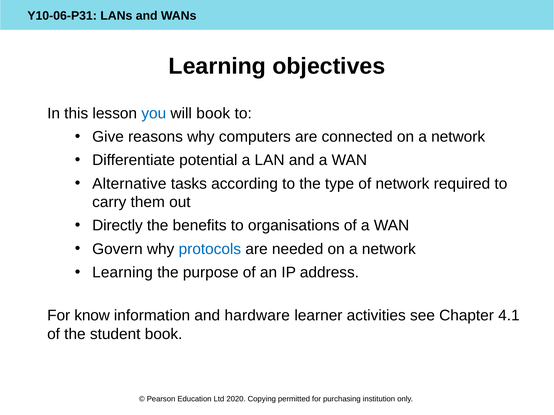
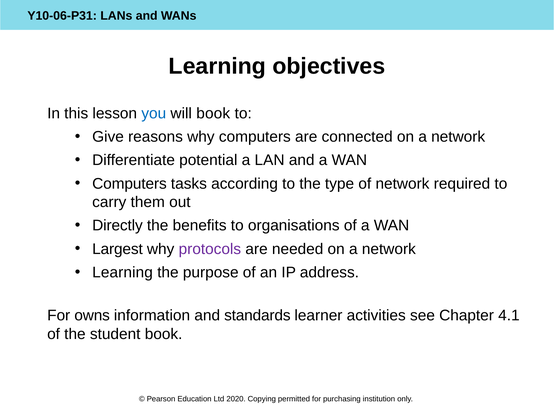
Alternative at (129, 184): Alternative -> Computers
Govern: Govern -> Largest
protocols colour: blue -> purple
know: know -> owns
hardware: hardware -> standards
